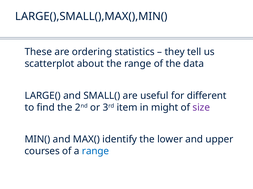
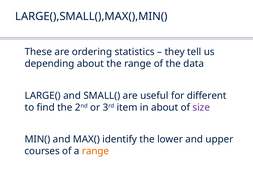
scatterplot: scatterplot -> depending
in might: might -> about
range at (96, 152) colour: blue -> orange
